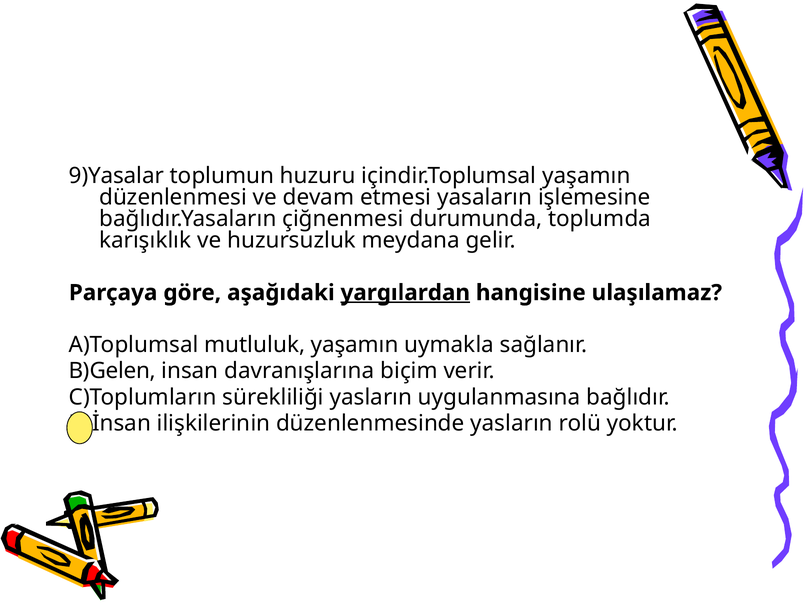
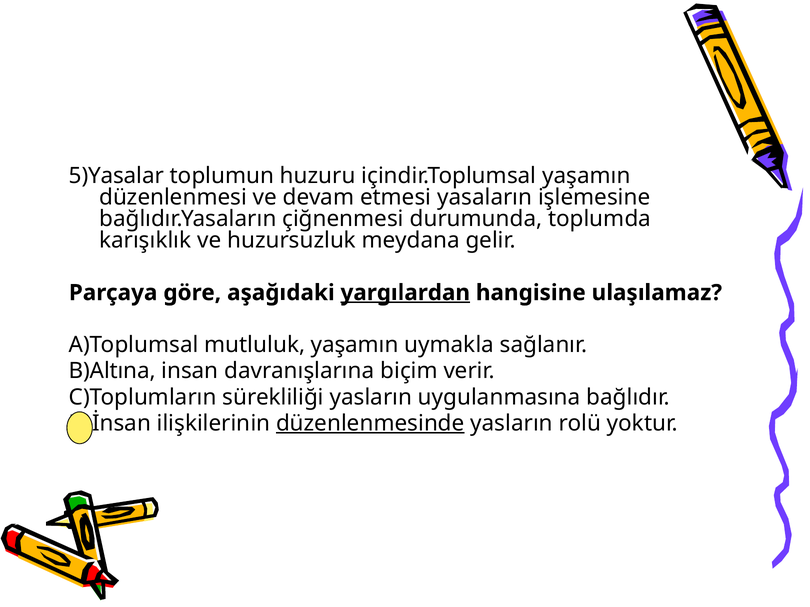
9)Yasalar: 9)Yasalar -> 5)Yasalar
B)Gelen: B)Gelen -> B)Altına
düzenlenmesinde underline: none -> present
